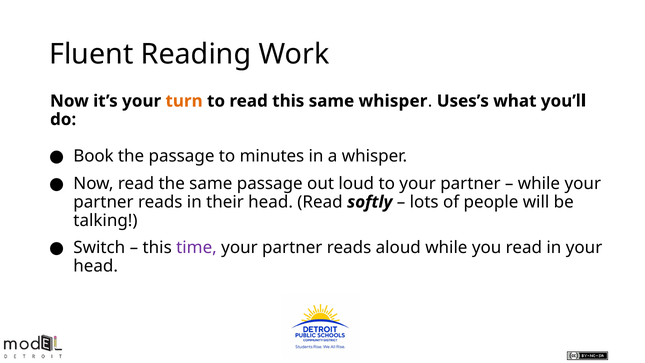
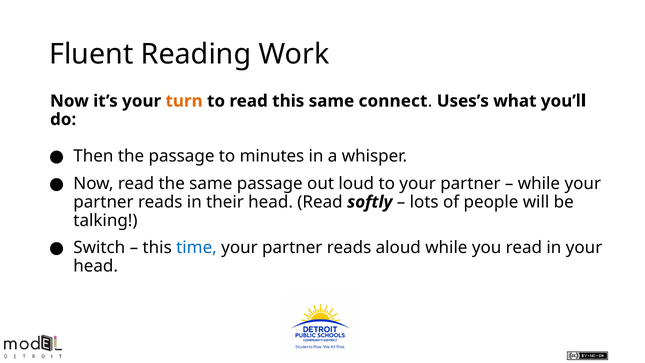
same whisper: whisper -> connect
Book: Book -> Then
time colour: purple -> blue
